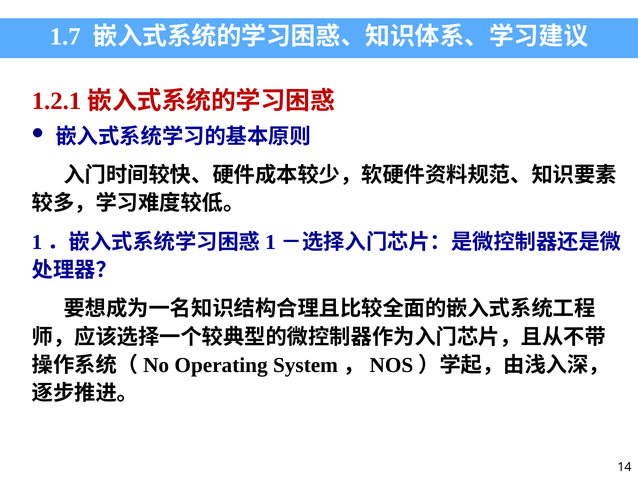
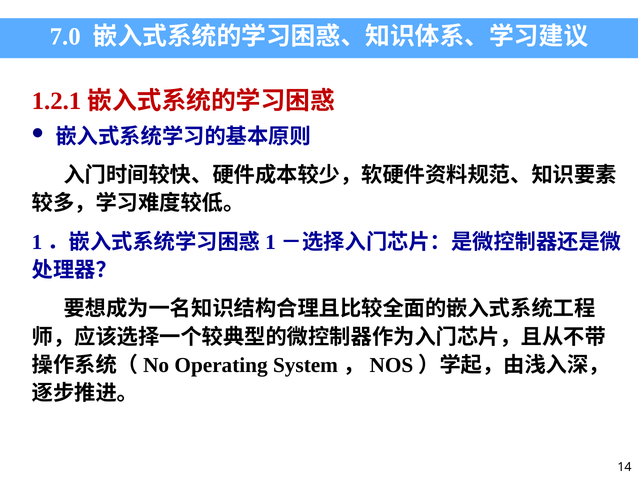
1.7: 1.7 -> 7.0
